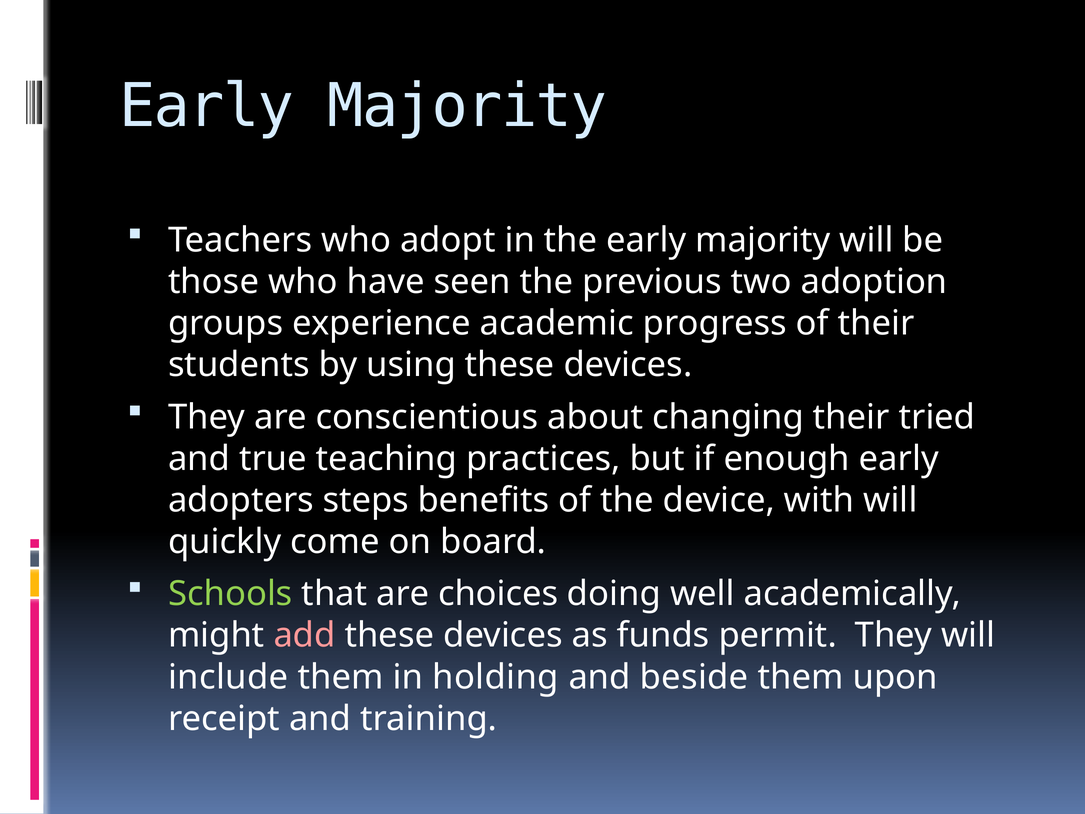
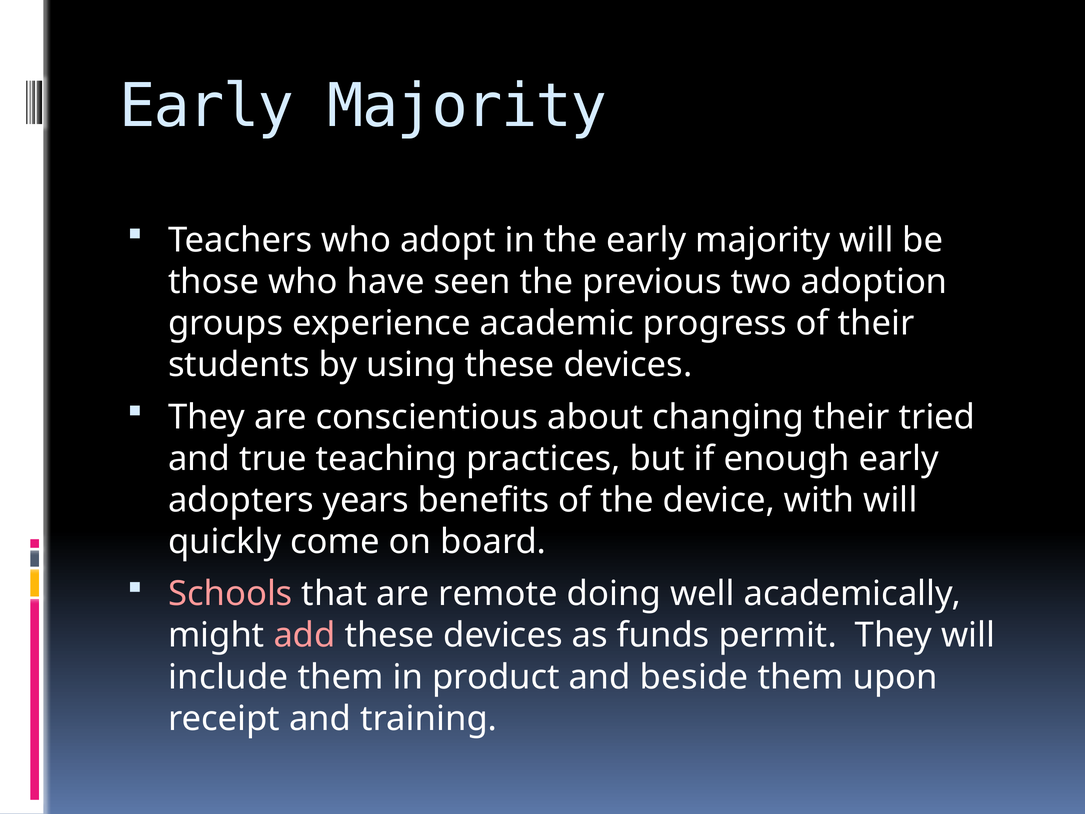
steps: steps -> years
Schools colour: light green -> pink
choices: choices -> remote
holding: holding -> product
